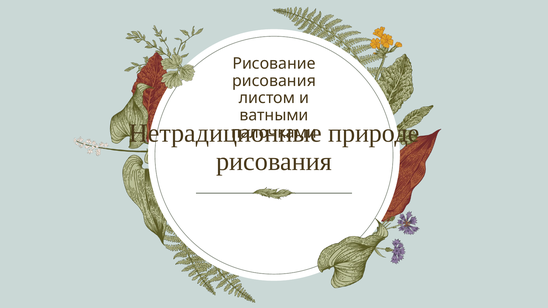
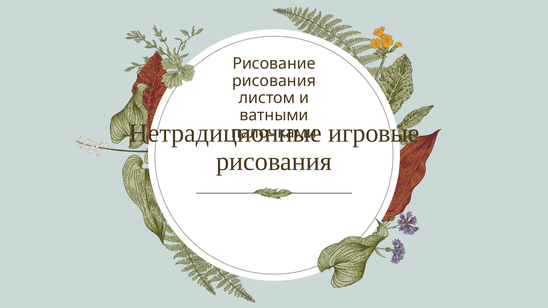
природе: природе -> игровые
